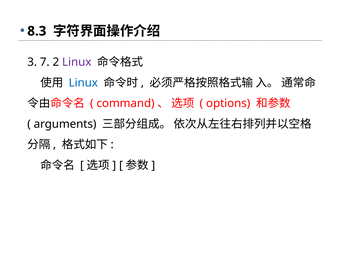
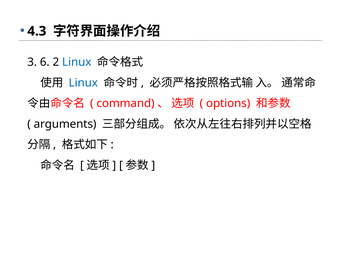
8.3: 8.3 -> 4.3
7: 7 -> 6
Linux at (77, 62) colour: purple -> blue
